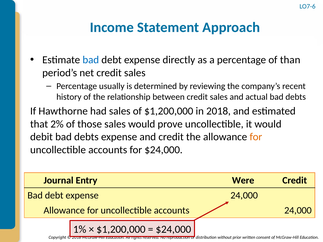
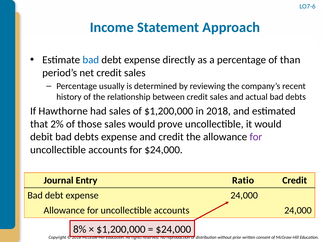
for at (256, 137) colour: orange -> purple
Were: Were -> Ratio
1%: 1% -> 8%
